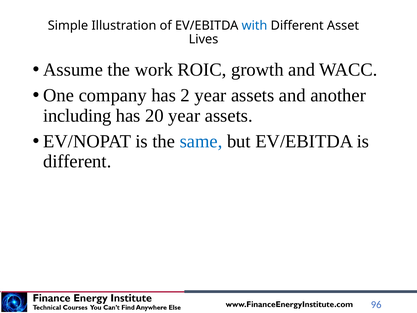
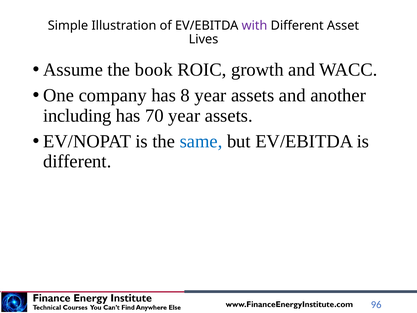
with colour: blue -> purple
work: work -> book
2: 2 -> 8
20: 20 -> 70
